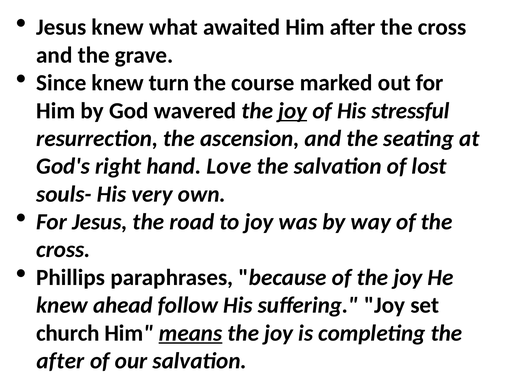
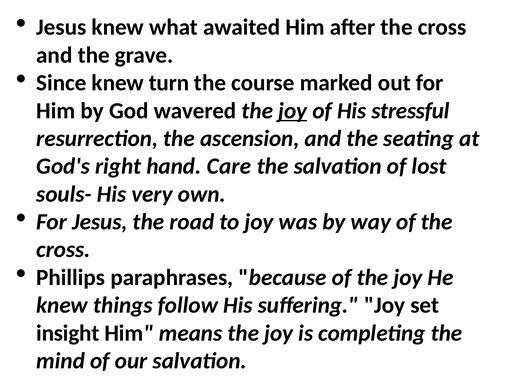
Love: Love -> Care
ahead: ahead -> things
church: church -> insight
means underline: present -> none
after at (60, 361): after -> mind
